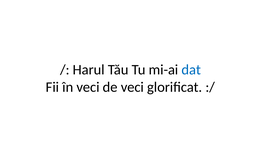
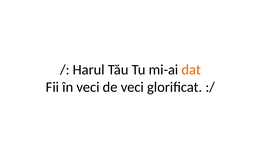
dat colour: blue -> orange
